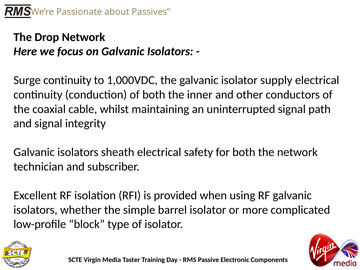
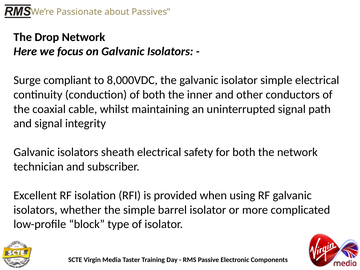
Surge continuity: continuity -> compliant
1,000VDC: 1,000VDC -> 8,000VDC
isolator supply: supply -> simple
